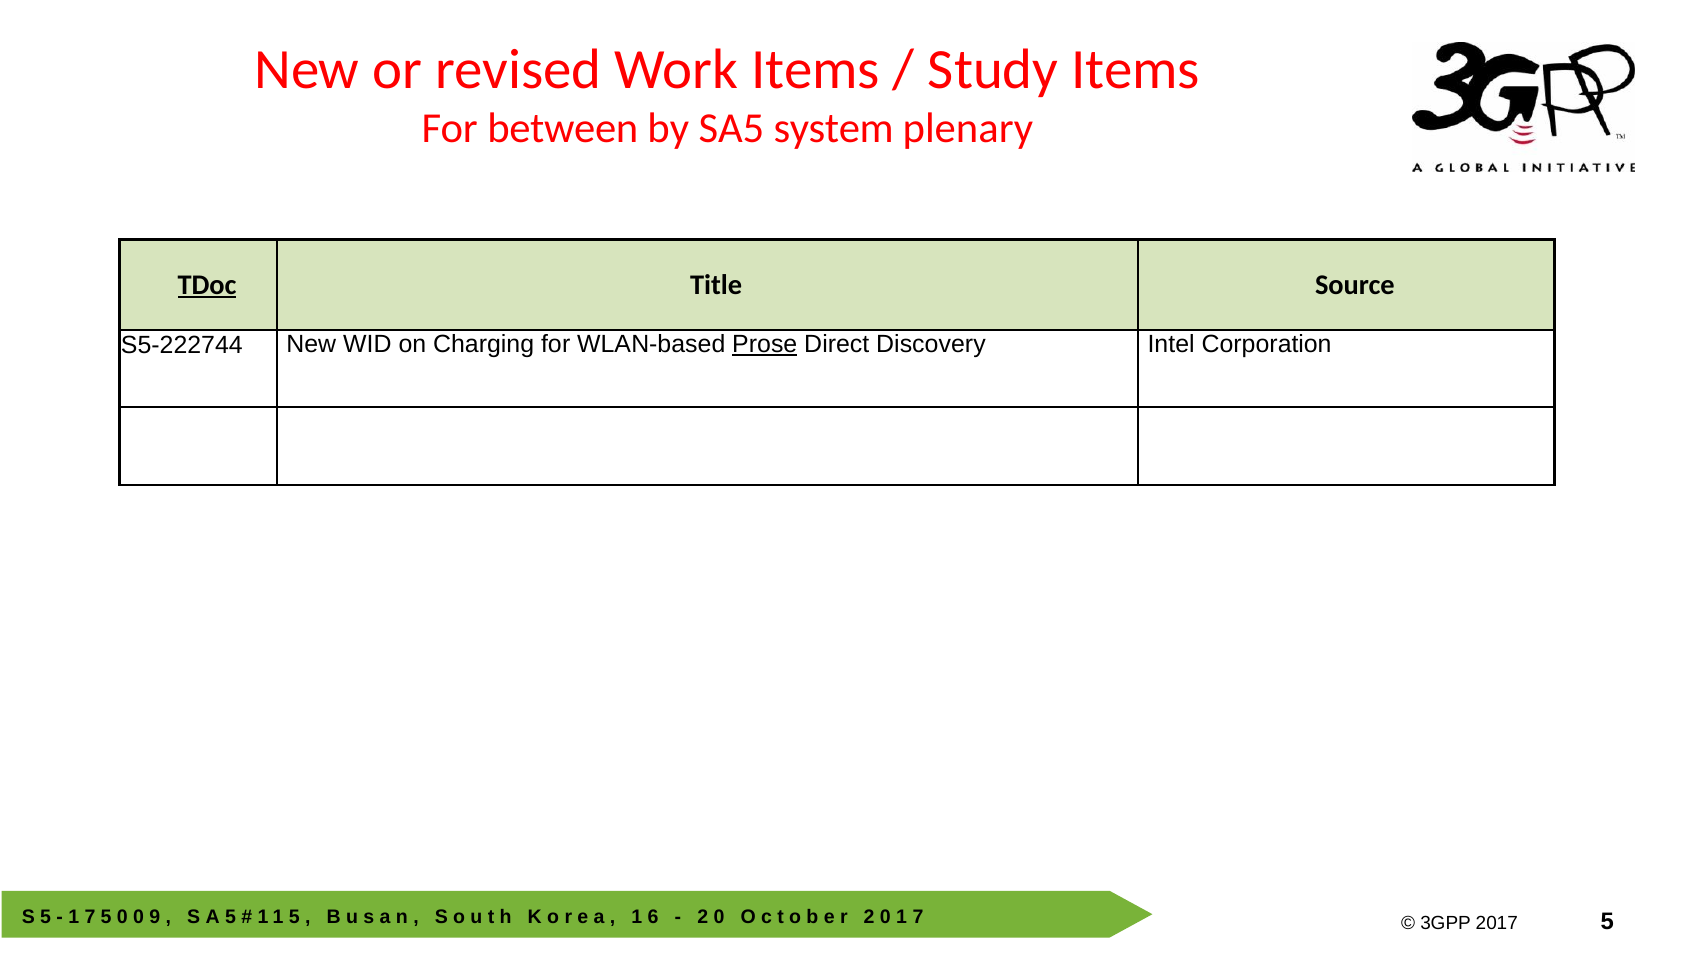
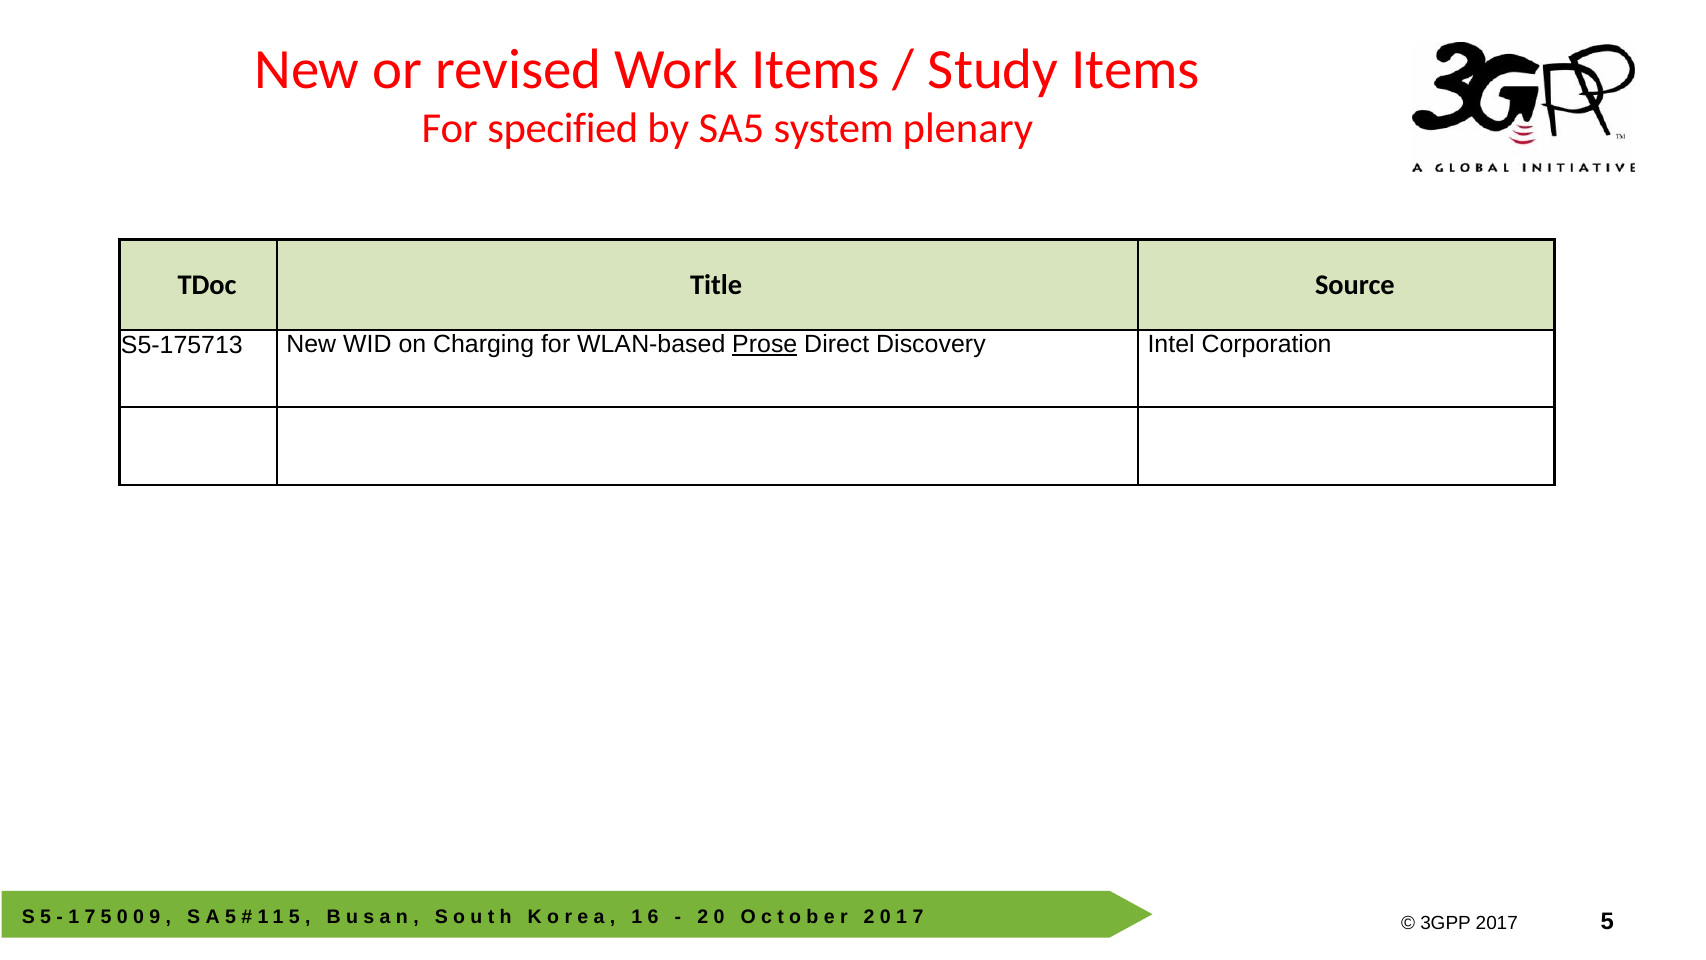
between: between -> specified
TDoc underline: present -> none
S5-222744: S5-222744 -> S5-175713
